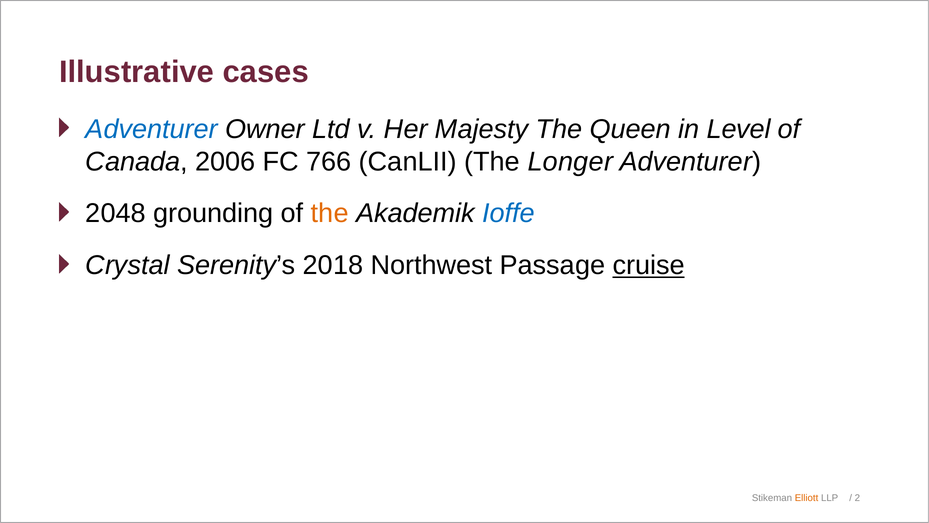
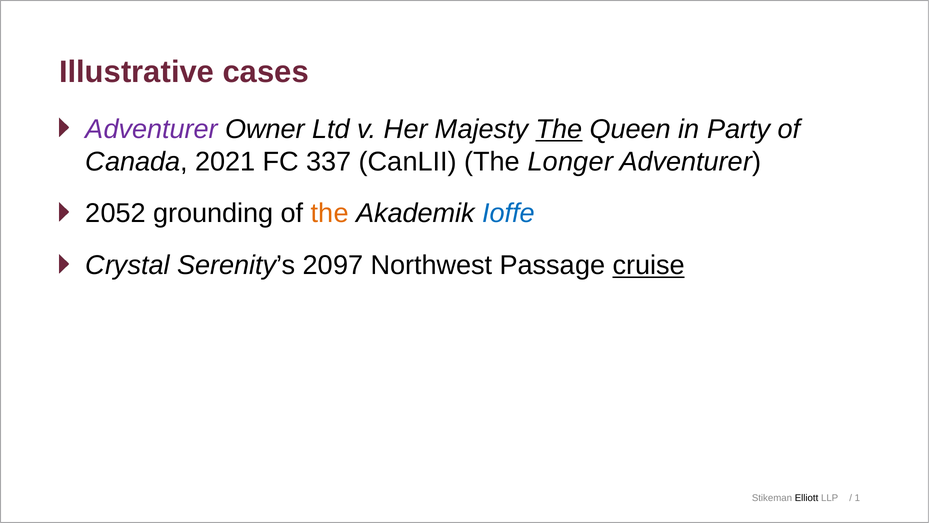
Adventurer at (152, 129) colour: blue -> purple
The at (559, 129) underline: none -> present
Level: Level -> Party
2006: 2006 -> 2021
766: 766 -> 337
2048: 2048 -> 2052
2018: 2018 -> 2097
Elliott colour: orange -> black
2: 2 -> 1
